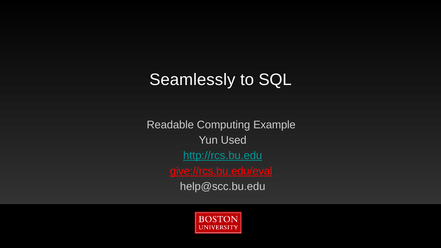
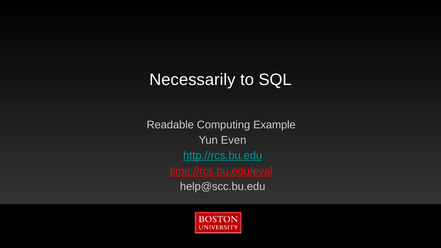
Seamlessly: Seamlessly -> Necessarily
Used: Used -> Even
give://rcs.bu.edu/eval: give://rcs.bu.edu/eval -> time://rcs.bu.edu/eval
